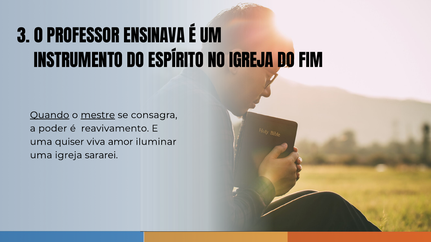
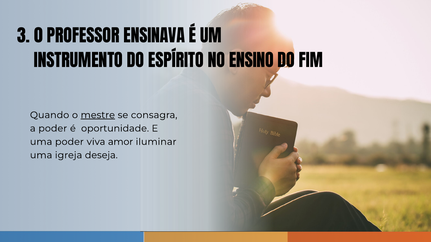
NO IGREJA: IGREJA -> ENSINO
Quando underline: present -> none
reavivamento: reavivamento -> oportunidade
uma quiser: quiser -> poder
sararei: sararei -> deseja
